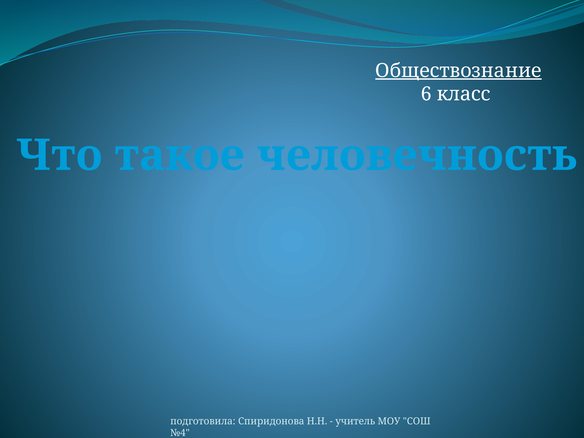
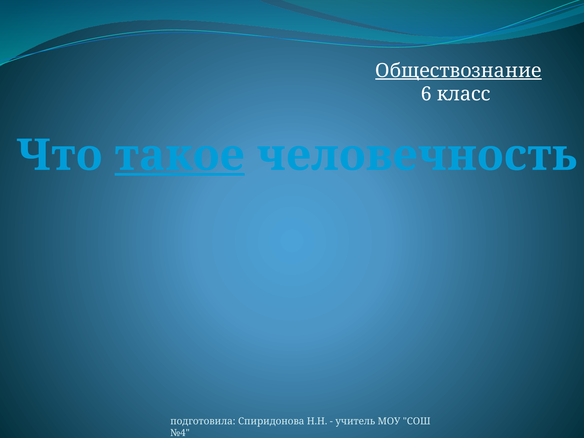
такое underline: none -> present
